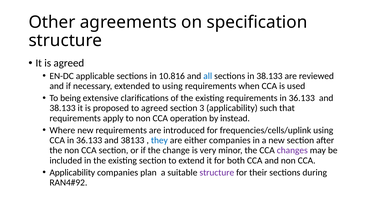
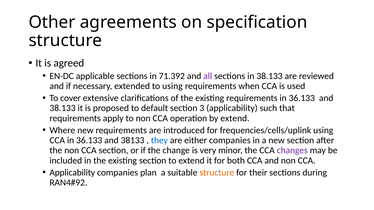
10.816: 10.816 -> 71.392
all colour: blue -> purple
being: being -> cover
to agreed: agreed -> default
by instead: instead -> extend
structure at (217, 173) colour: purple -> orange
